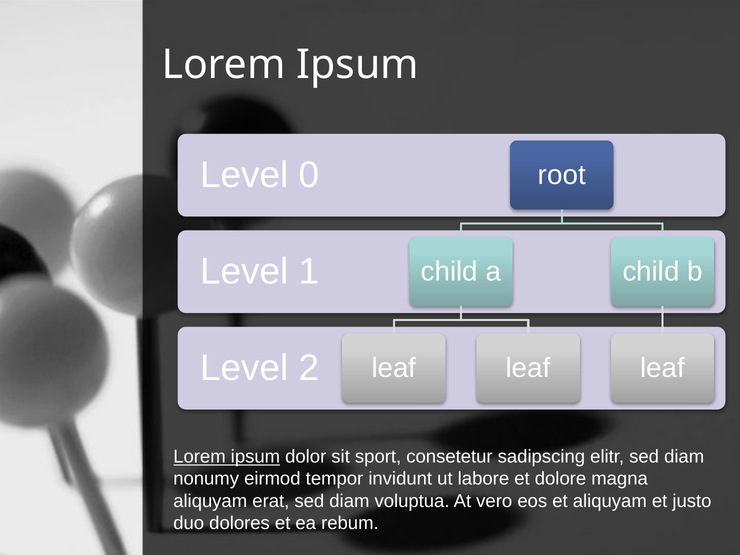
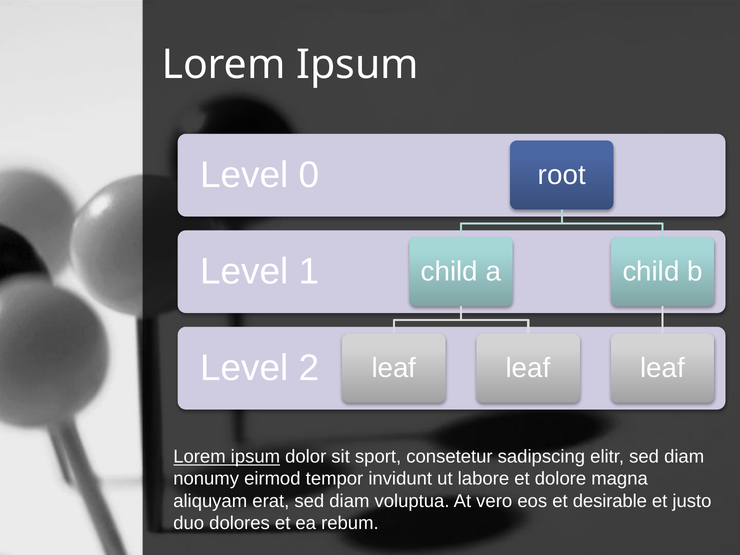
et aliquyam: aliquyam -> desirable
